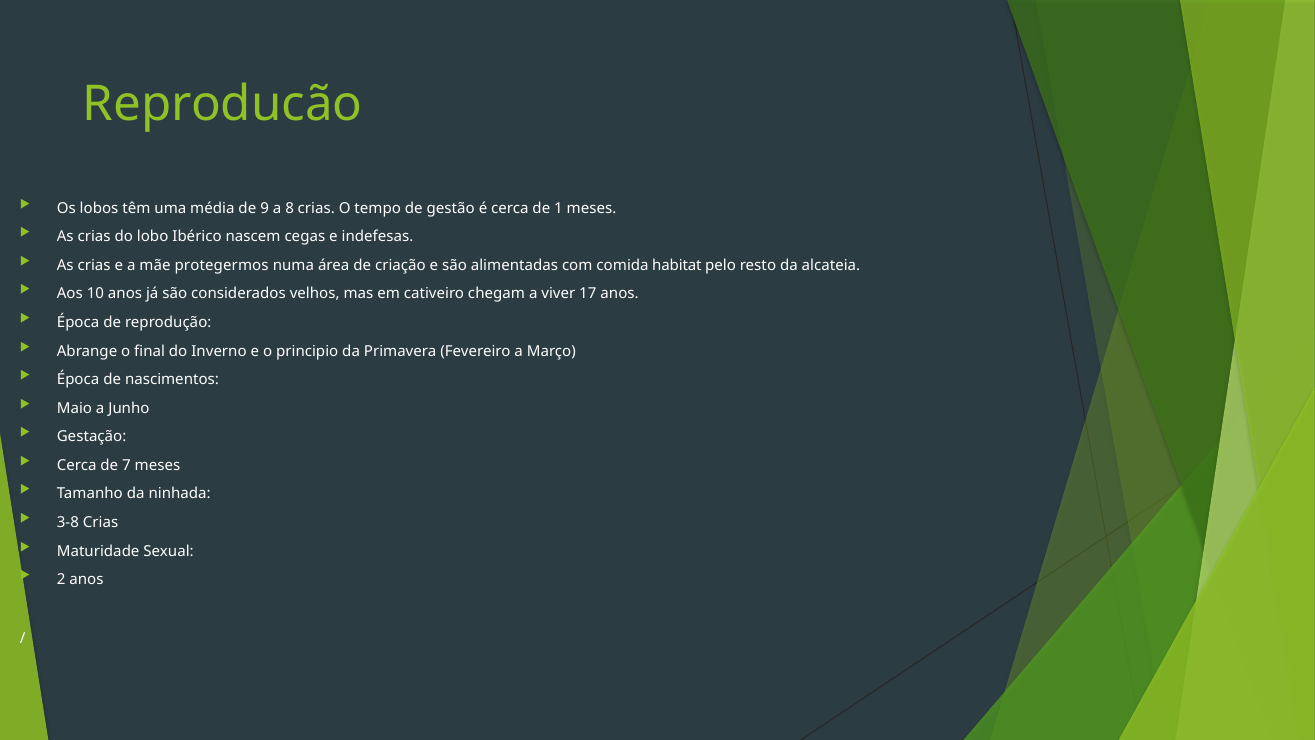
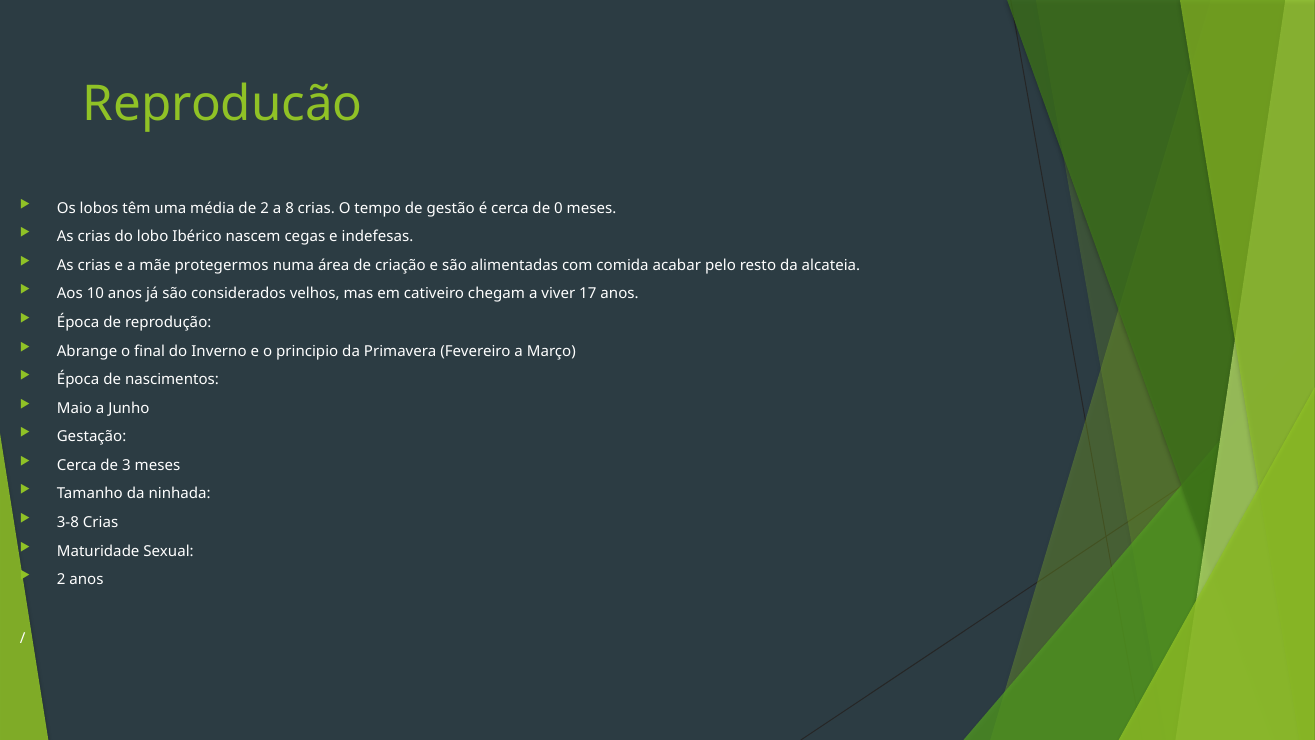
de 9: 9 -> 2
1: 1 -> 0
habitat: habitat -> acabar
7: 7 -> 3
